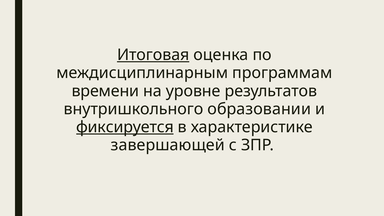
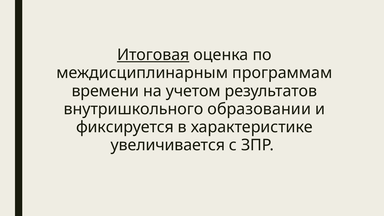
уровне: уровне -> учетом
фиксируется underline: present -> none
завершающей: завершающей -> увеличивается
